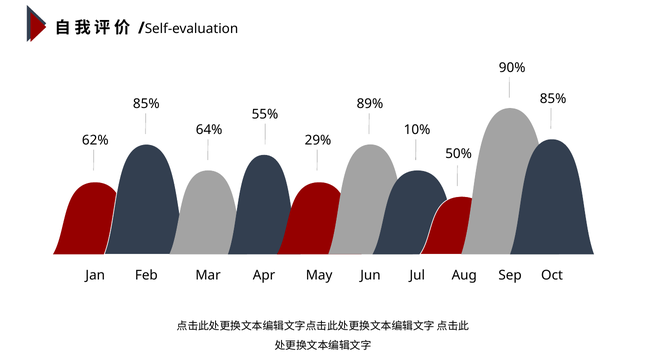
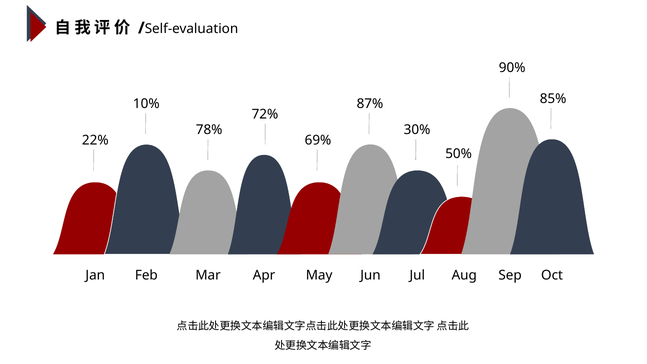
85% at (146, 104): 85% -> 10%
89%: 89% -> 87%
55%: 55% -> 72%
64%: 64% -> 78%
10%: 10% -> 30%
62%: 62% -> 22%
29%: 29% -> 69%
